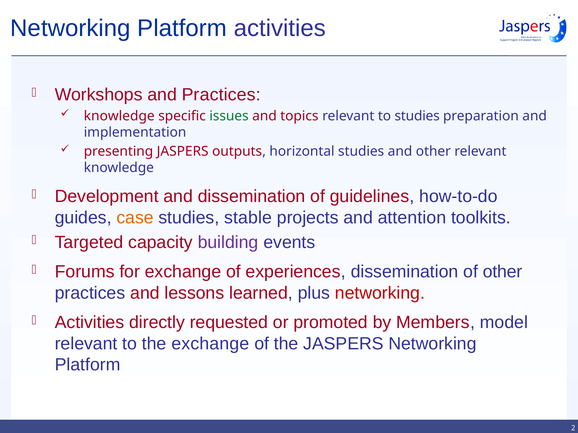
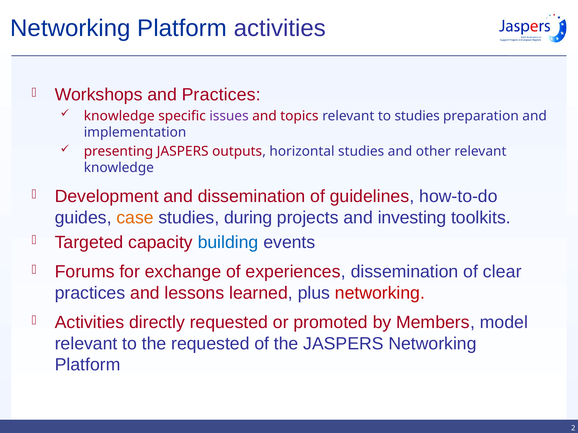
issues colour: green -> purple
stable: stable -> during
attention: attention -> investing
building colour: purple -> blue
of other: other -> clear
the exchange: exchange -> requested
